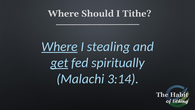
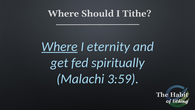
stealing: stealing -> eternity
get underline: present -> none
3:14: 3:14 -> 3:59
